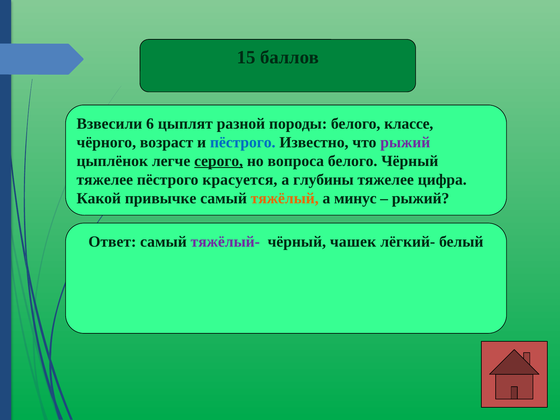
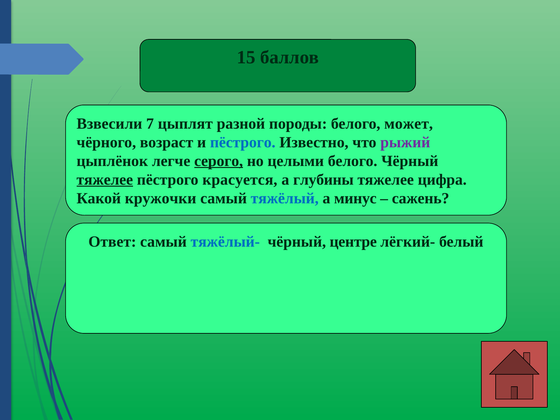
6: 6 -> 7
классе: классе -> может
вопроса: вопроса -> целыми
тяжелее at (105, 180) underline: none -> present
привычке: привычке -> кружочки
тяжёлый colour: orange -> blue
рыжий at (421, 198): рыжий -> сажень
тяжёлый- colour: purple -> blue
чашек: чашек -> центре
